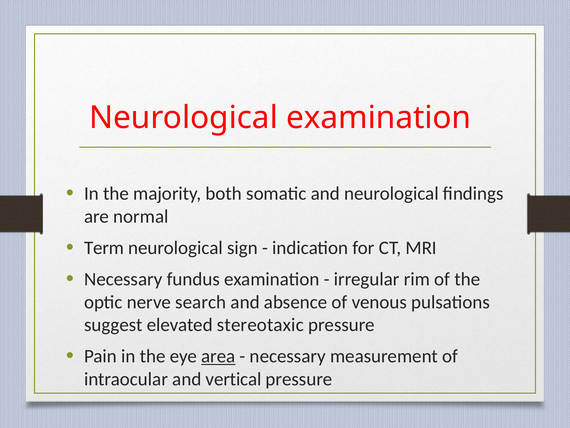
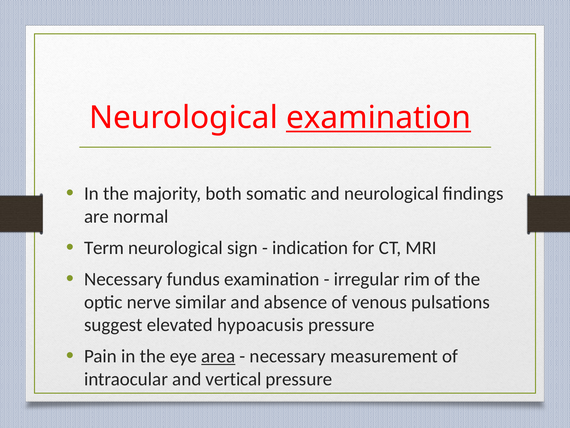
examination at (379, 118) underline: none -> present
search: search -> similar
stereotaxic: stereotaxic -> hypoacusis
